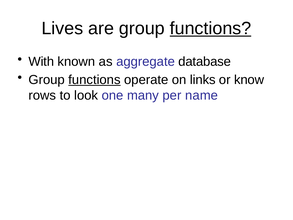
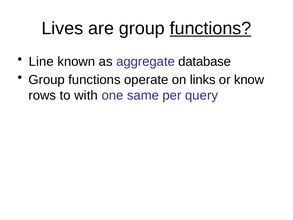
With: With -> Line
functions at (94, 80) underline: present -> none
look: look -> with
many: many -> same
name: name -> query
